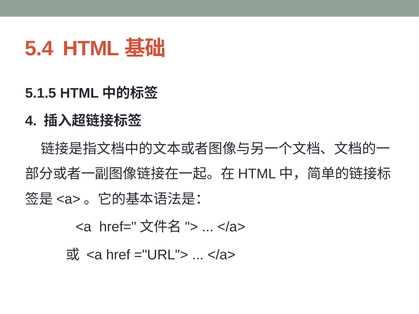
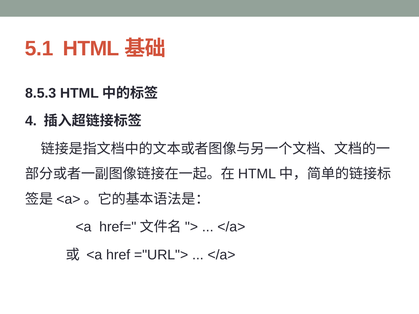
5.4: 5.4 -> 5.1
5.1.5: 5.1.5 -> 8.5.3
